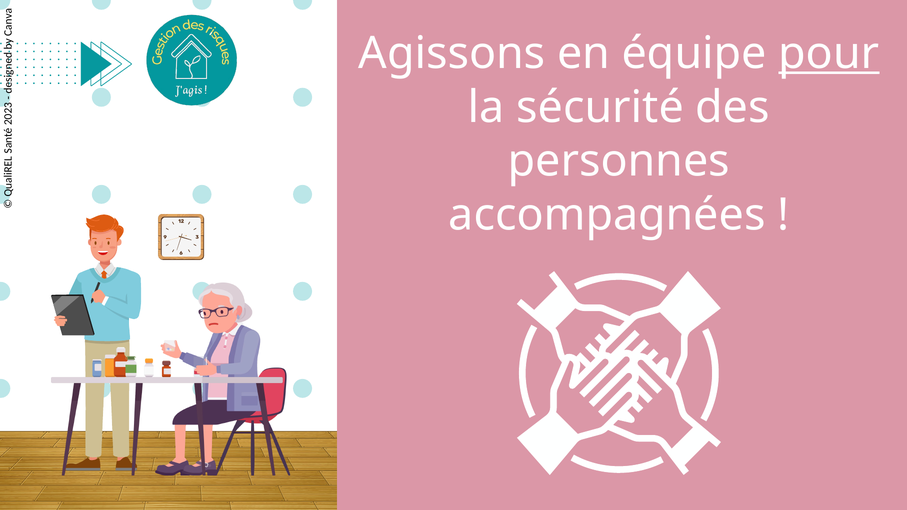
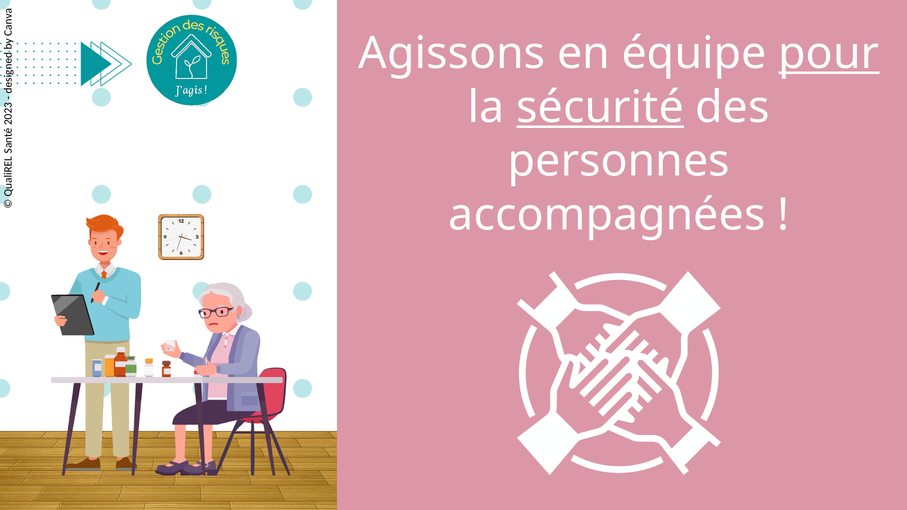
sécurité underline: none -> present
